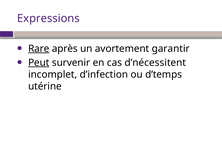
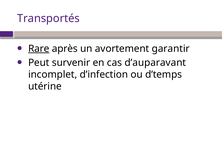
Expressions: Expressions -> Transportés
Peut underline: present -> none
d’nécessitent: d’nécessitent -> d’auparavant
